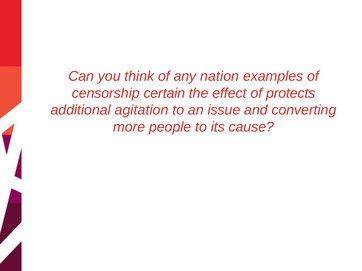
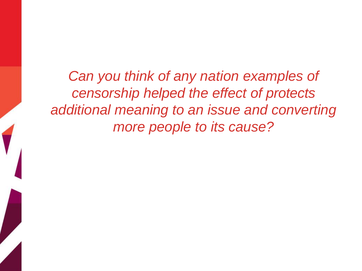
certain: certain -> helped
agitation: agitation -> meaning
